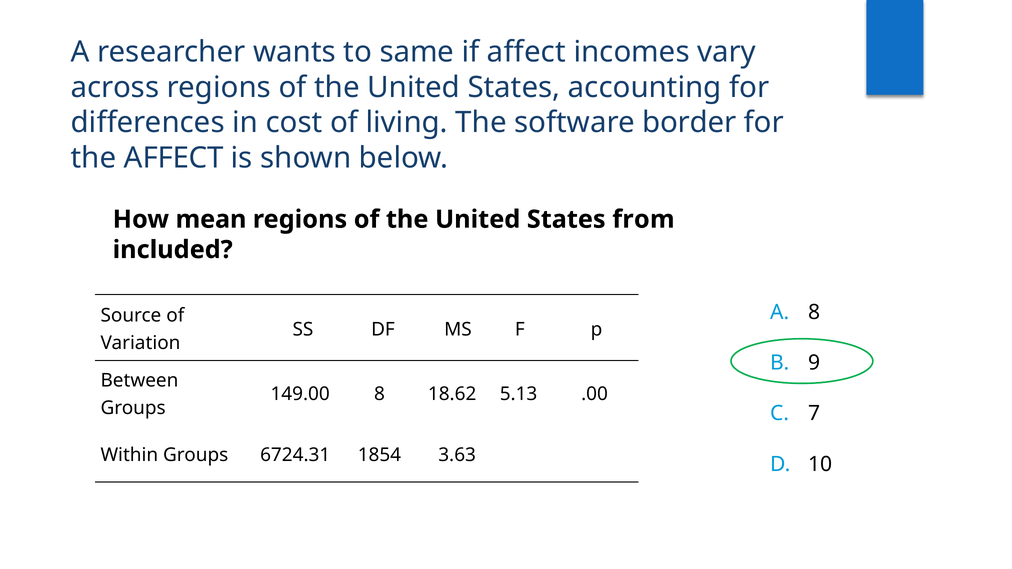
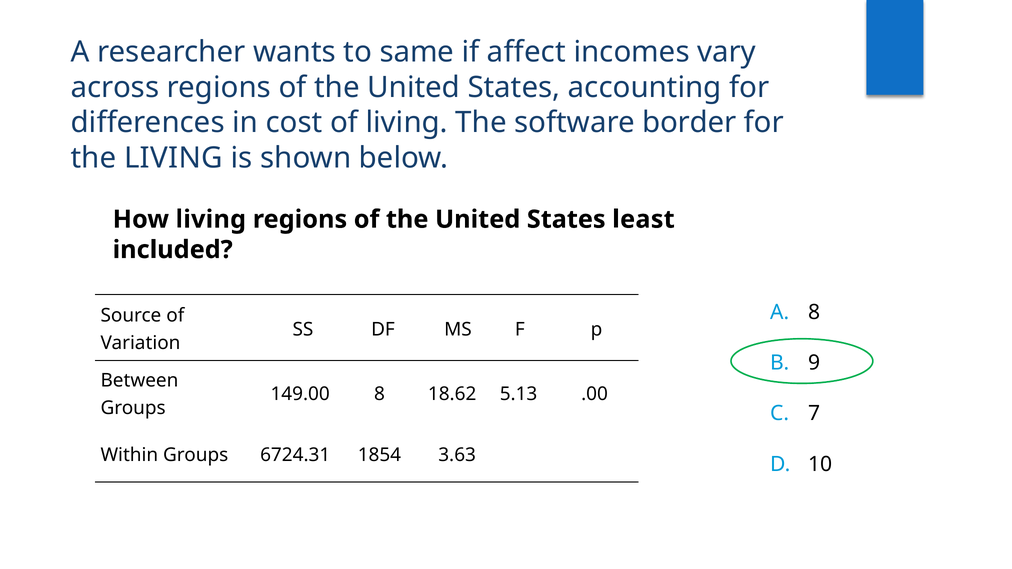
the AFFECT: AFFECT -> LIVING
How mean: mean -> living
from: from -> least
